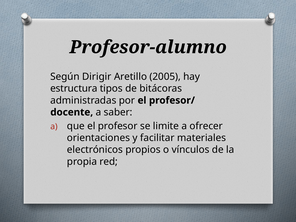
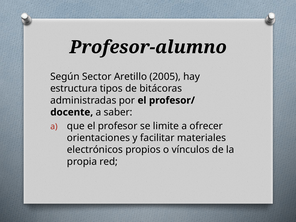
Dirigir: Dirigir -> Sector
